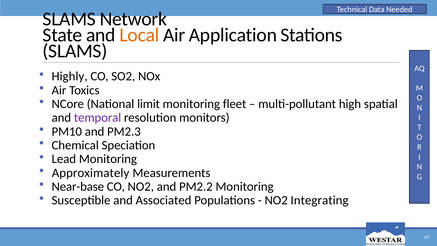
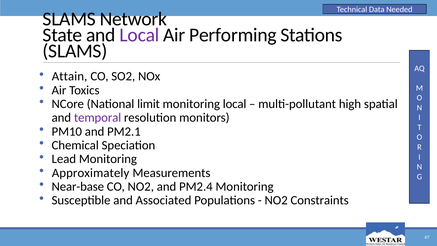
Local at (139, 35) colour: orange -> purple
Application: Application -> Performing
Highly: Highly -> Attain
monitoring fleet: fleet -> local
PM2.3: PM2.3 -> PM2.1
PM2.2: PM2.2 -> PM2.4
Integrating: Integrating -> Constraints
